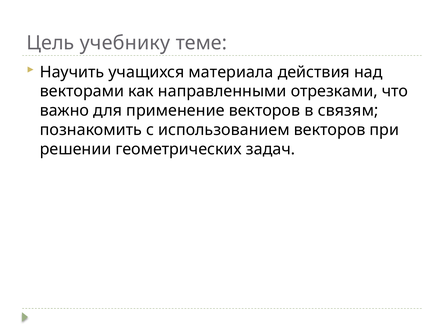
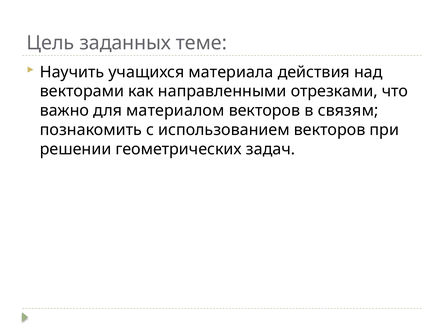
учебнику: учебнику -> заданных
применение: применение -> материалом
